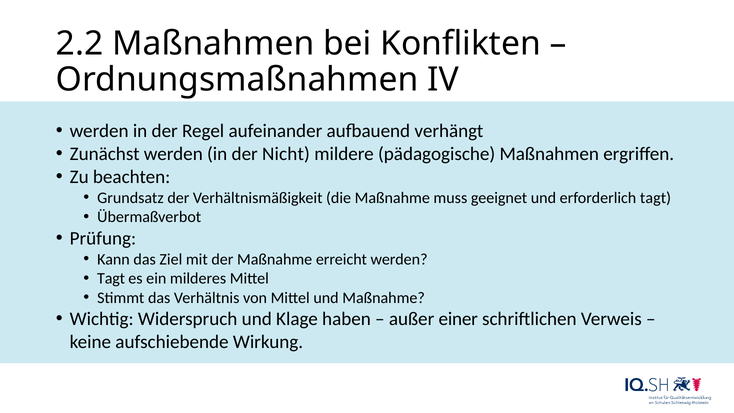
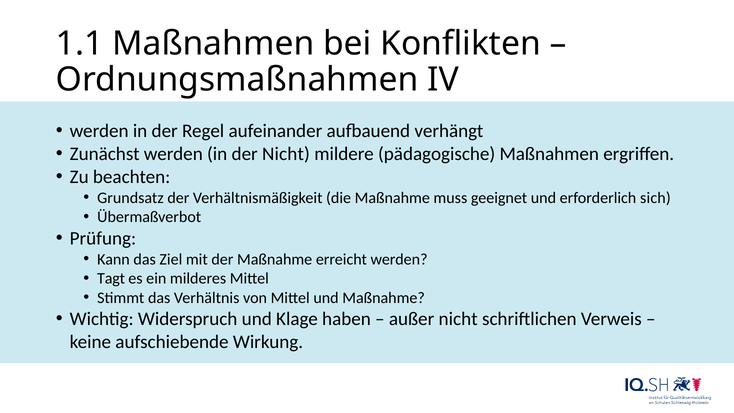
2.2: 2.2 -> 1.1
erforderlich tagt: tagt -> sich
außer einer: einer -> nicht
